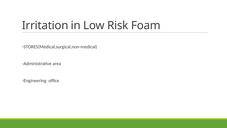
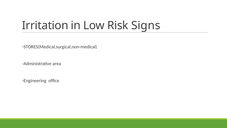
Foam: Foam -> Signs
